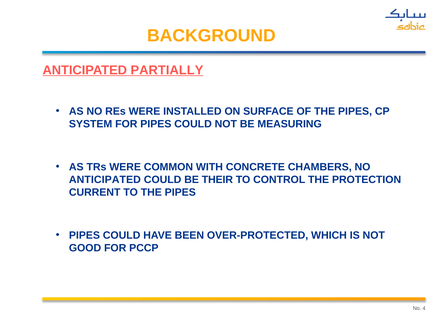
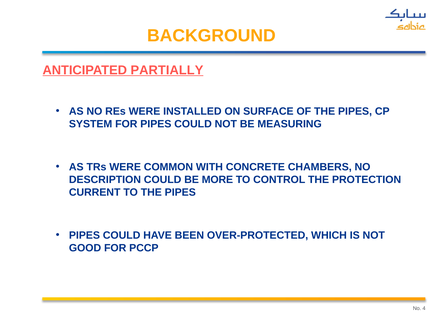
ANTICIPATED at (105, 179): ANTICIPATED -> DESCRIPTION
THEIR: THEIR -> MORE
